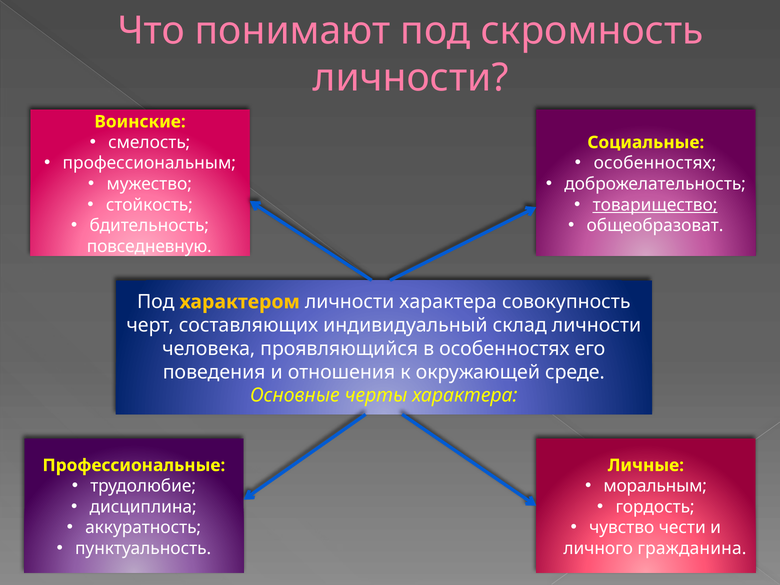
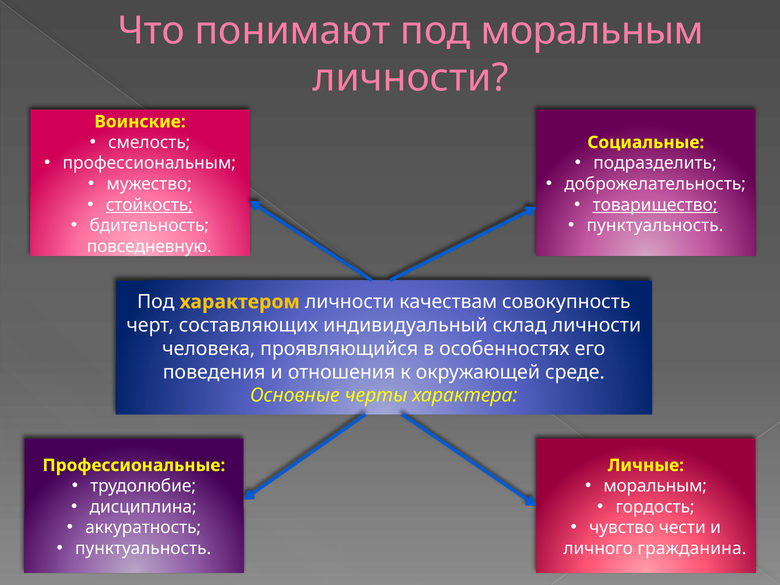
под скромность: скромность -> моральным
особенностях at (655, 163): особенностях -> подразделить
стойкость underline: none -> present
общеобразоват at (655, 226): общеобразоват -> пунктуальность
личности характера: характера -> качествам
